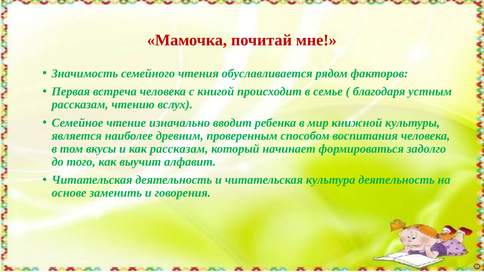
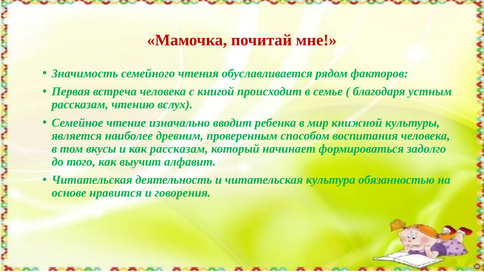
культура деятельность: деятельность -> обязанностью
заменить: заменить -> нравится
